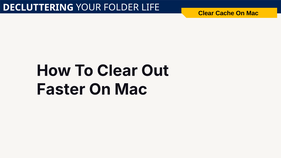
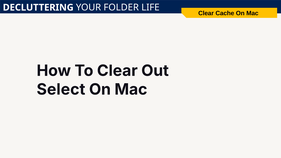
Faster: Faster -> Select
